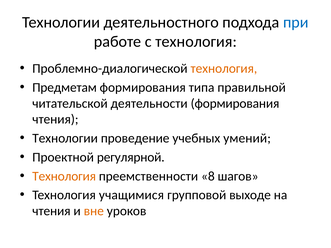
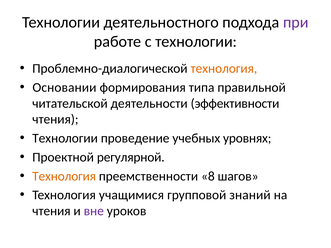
при colour: blue -> purple
с технология: технология -> технологии
Предметам: Предметам -> Основании
деятельности формирования: формирования -> эффективности
умений: умений -> уровнях
выходе: выходе -> знаний
вне colour: orange -> purple
